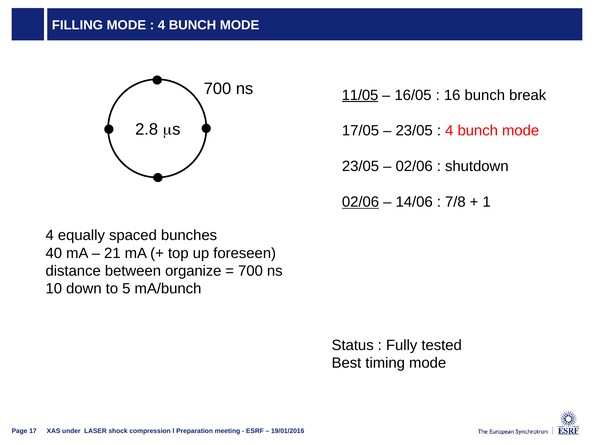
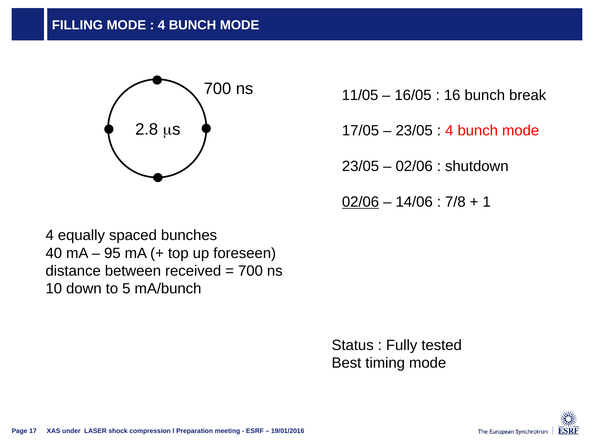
11/05 underline: present -> none
21: 21 -> 95
organize: organize -> received
